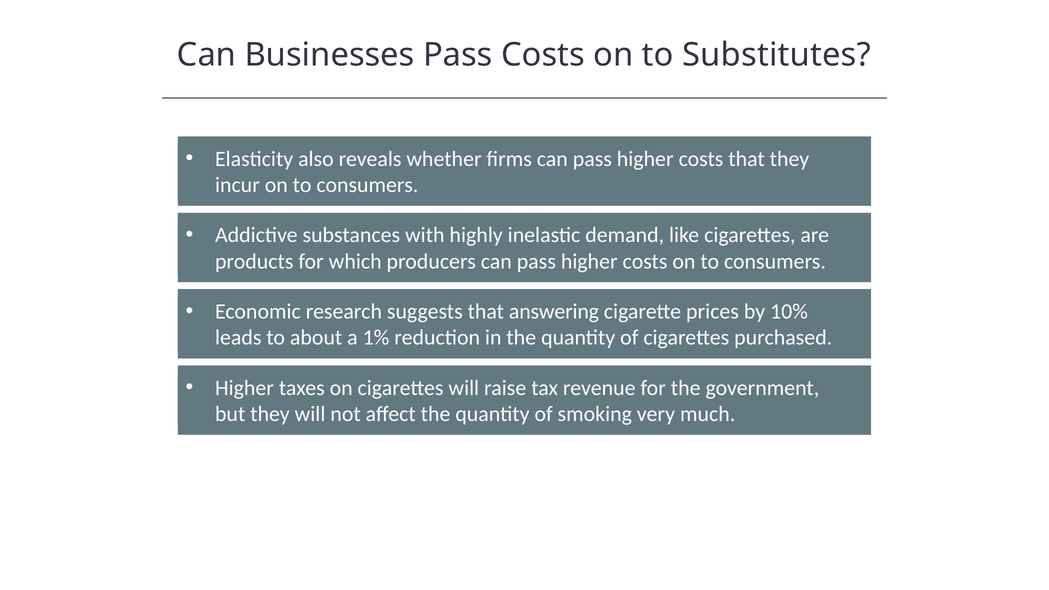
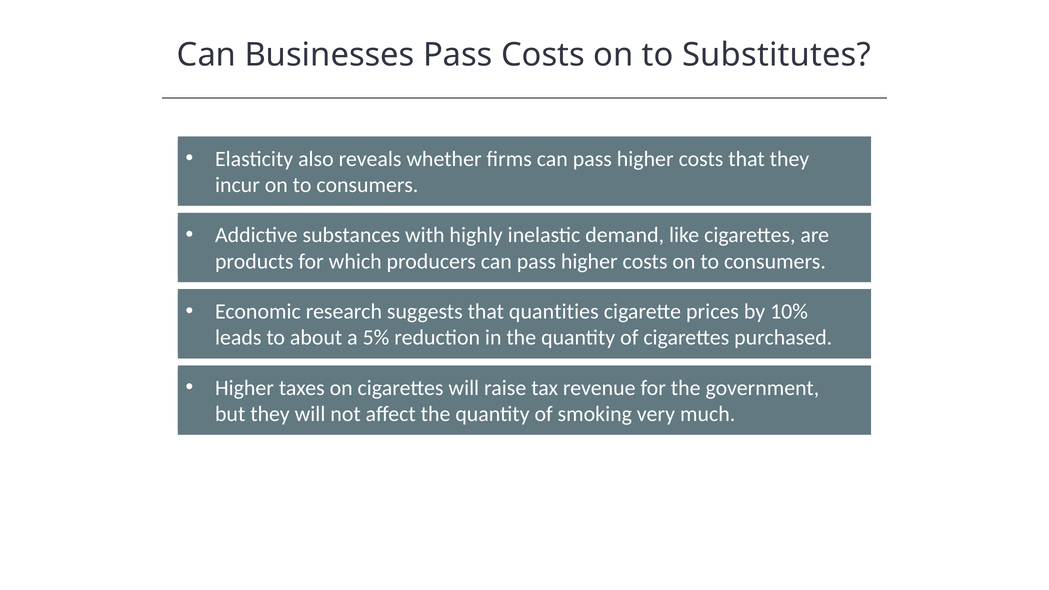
answering: answering -> quantities
1%: 1% -> 5%
